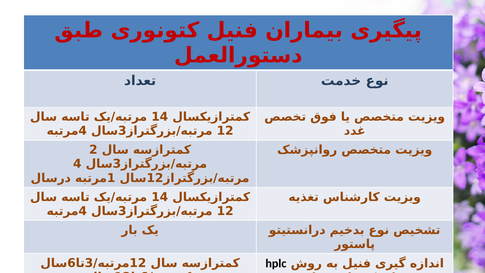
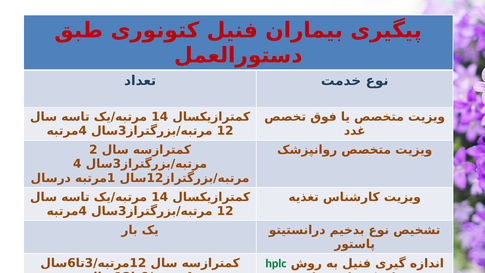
hplc colour: black -> green
